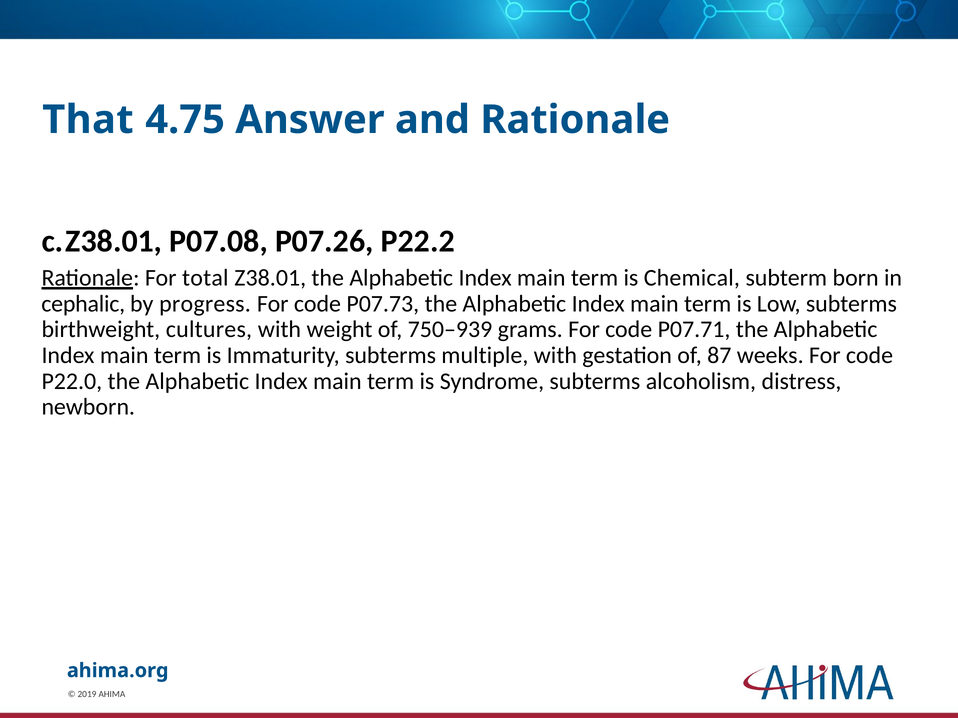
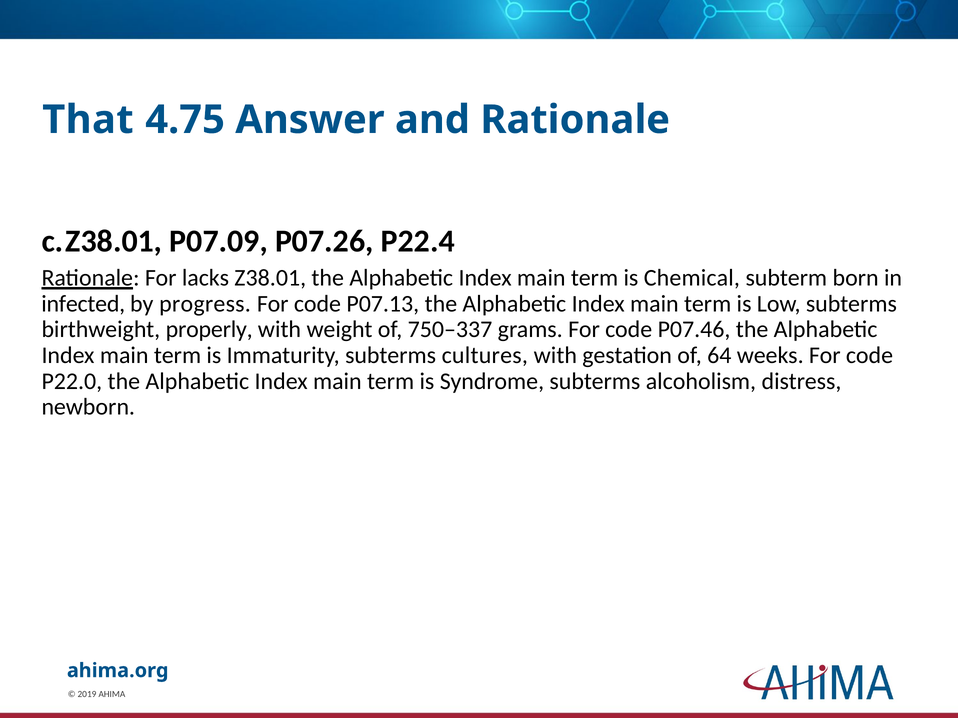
P07.08: P07.08 -> P07.09
P22.2: P22.2 -> P22.4
total: total -> lacks
cephalic: cephalic -> infected
P07.73: P07.73 -> P07.13
cultures: cultures -> properly
750–939: 750–939 -> 750–337
P07.71: P07.71 -> P07.46
multiple: multiple -> cultures
87: 87 -> 64
